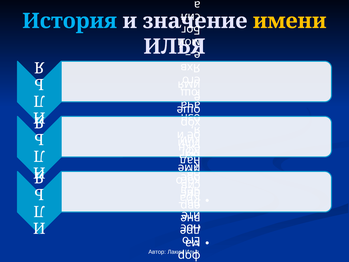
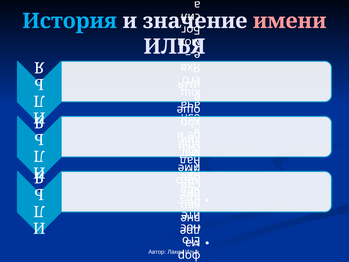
имени colour: yellow -> pink
